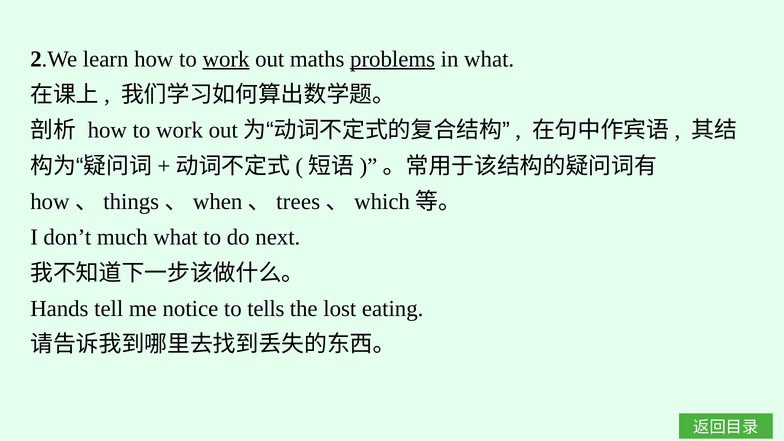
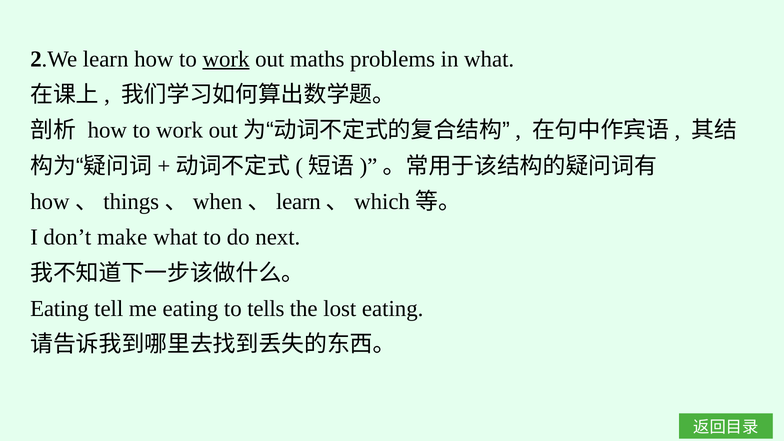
problems underline: present -> none
trees at (298, 202): trees -> learn
much: much -> make
Hands at (59, 309): Hands -> Eating
me notice: notice -> eating
